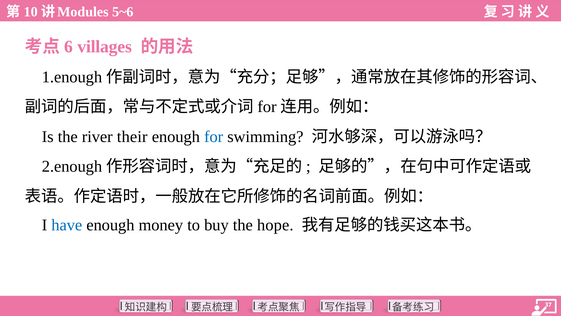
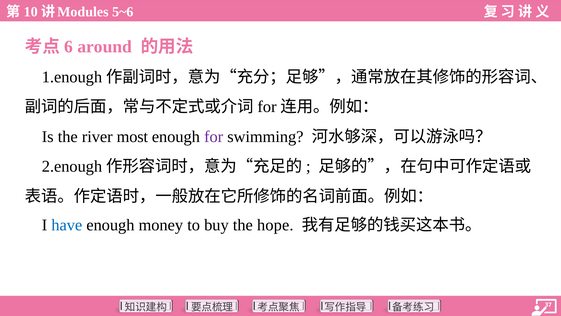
villages: villages -> around
their: their -> most
for at (214, 136) colour: blue -> purple
